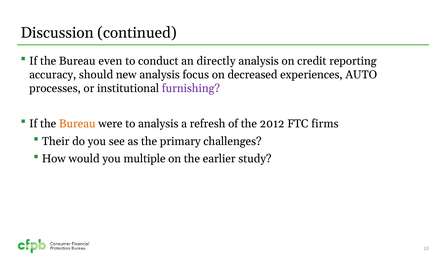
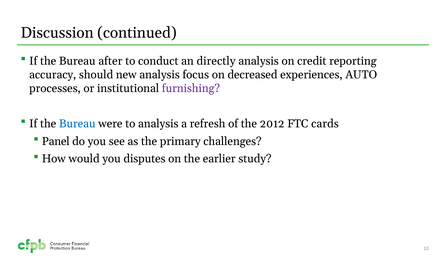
even: even -> after
Bureau at (77, 123) colour: orange -> blue
firms: firms -> cards
Their: Their -> Panel
multiple: multiple -> disputes
